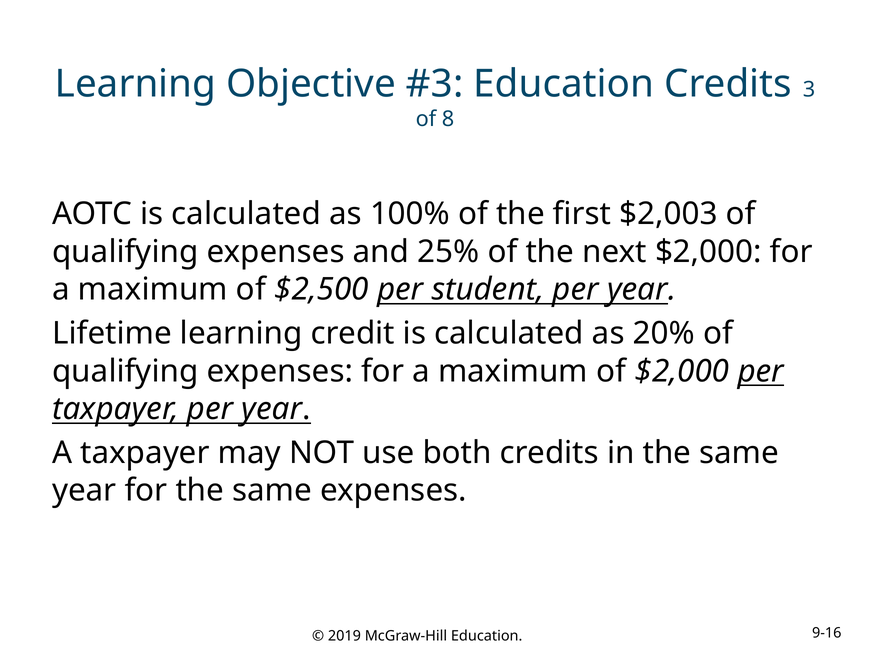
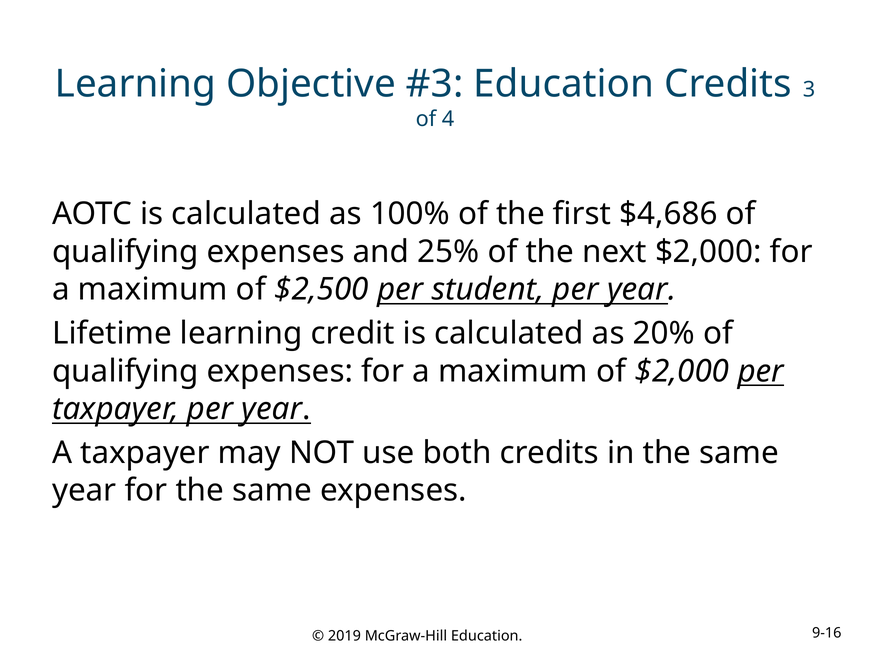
8: 8 -> 4
$2,003: $2,003 -> $4,686
